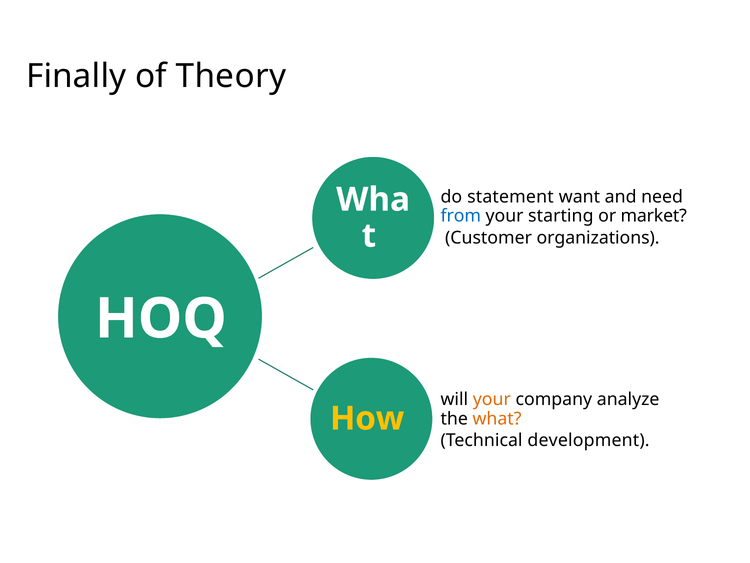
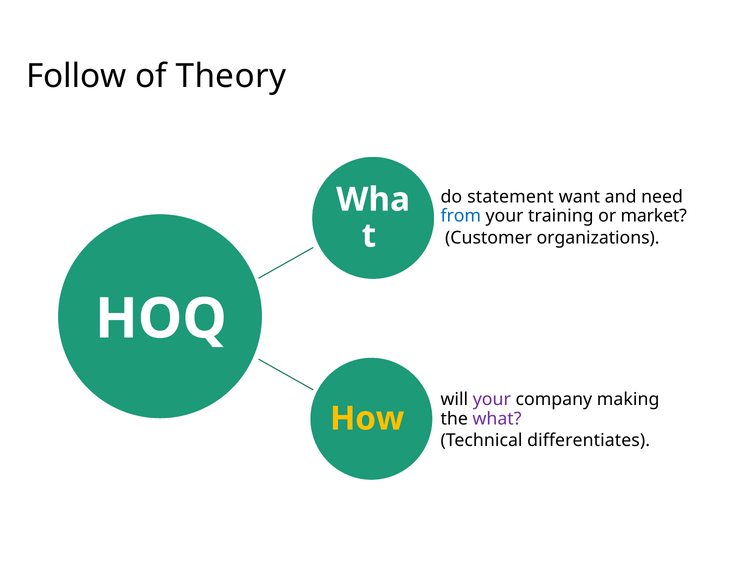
Finally: Finally -> Follow
starting: starting -> training
your at (492, 399) colour: orange -> purple
analyze: analyze -> making
what colour: orange -> purple
development: development -> differentiates
